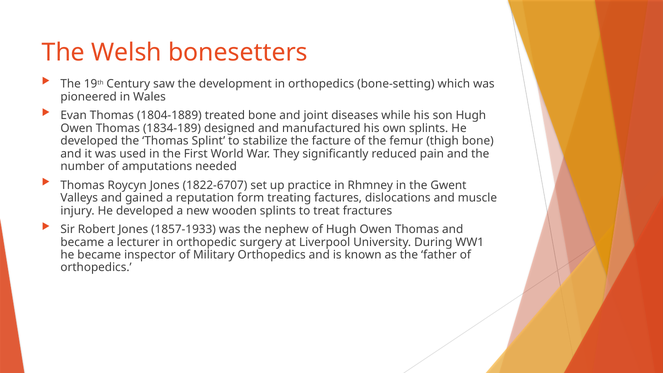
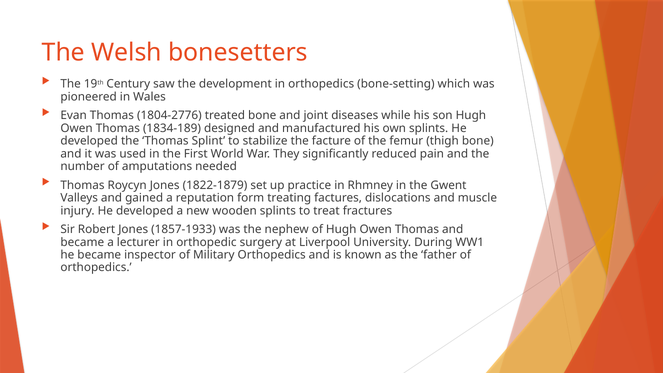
1804-1889: 1804-1889 -> 1804-2776
1822-6707: 1822-6707 -> 1822-1879
